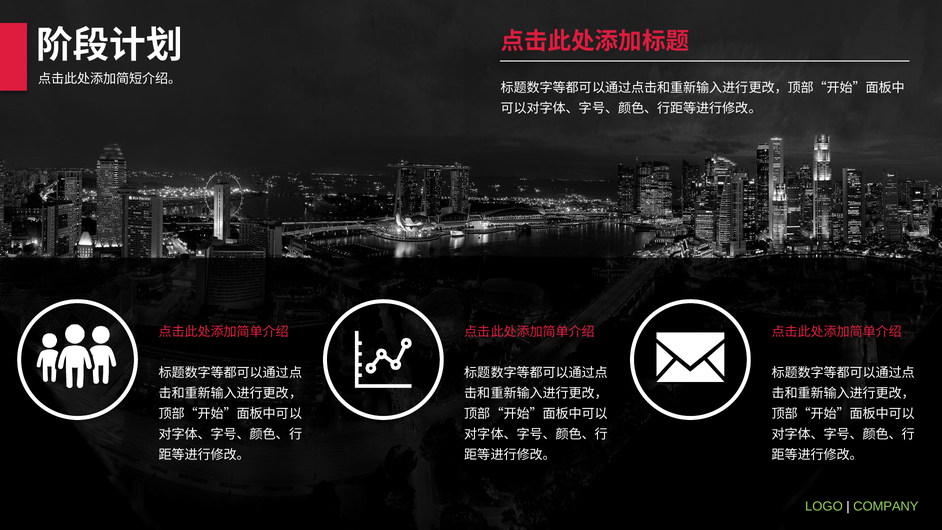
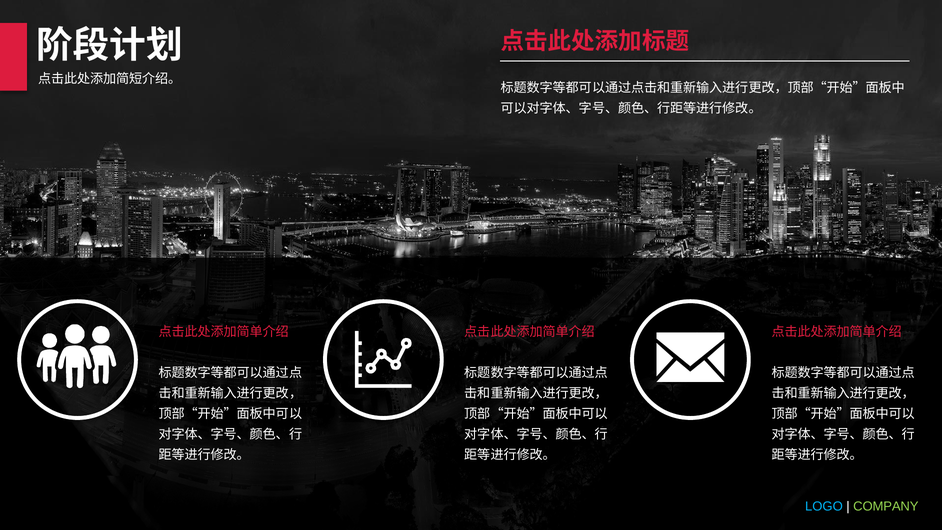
LOGO colour: light green -> light blue
